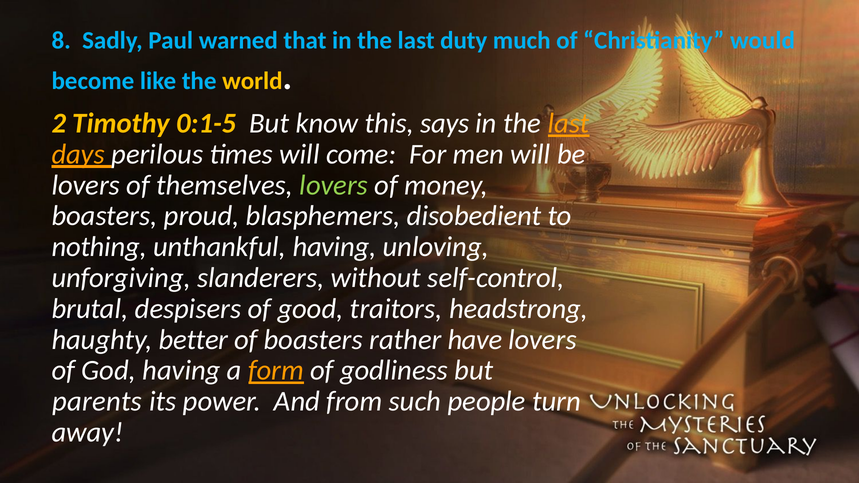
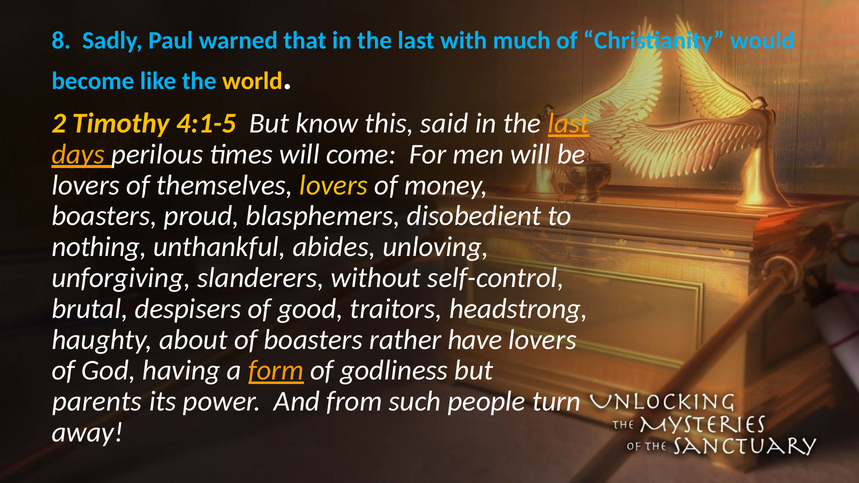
duty: duty -> with
0:1-5: 0:1-5 -> 4:1-5
says: says -> said
lovers at (334, 185) colour: light green -> yellow
unthankful having: having -> abides
better: better -> about
